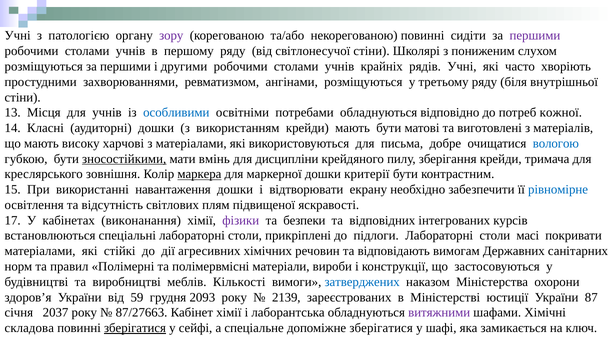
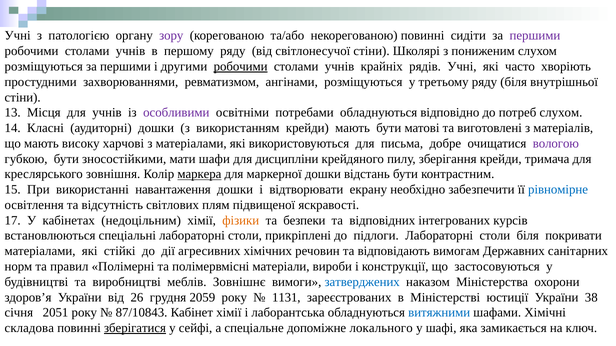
робочими at (241, 67) underline: none -> present
особливими colour: blue -> purple
потреб кожної: кожної -> слухом
вологою colour: blue -> purple
зносостійкими underline: present -> none
вмінь: вмінь -> шафи
критерії: критерії -> відстань
виконанання: виконанання -> недоцільним
фізики colour: purple -> orange
столи масі: масі -> біля
Кількості: Кількості -> Зовнішнє
59: 59 -> 26
2093: 2093 -> 2059
2139: 2139 -> 1131
87: 87 -> 38
2037: 2037 -> 2051
87/27663: 87/27663 -> 87/10843
витяжними colour: purple -> blue
допоміжне зберігатися: зберігатися -> локального
